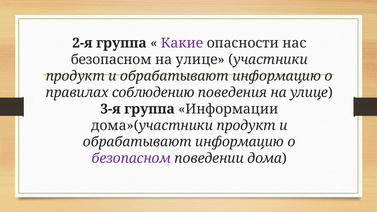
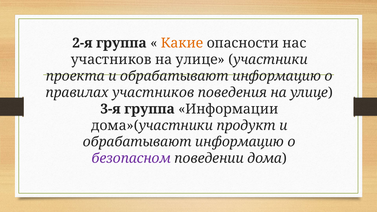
Какие colour: purple -> orange
безопасном at (111, 60): безопасном -> участников
продукт at (75, 76): продукт -> проекта
правилах соблюдению: соблюдению -> участников
